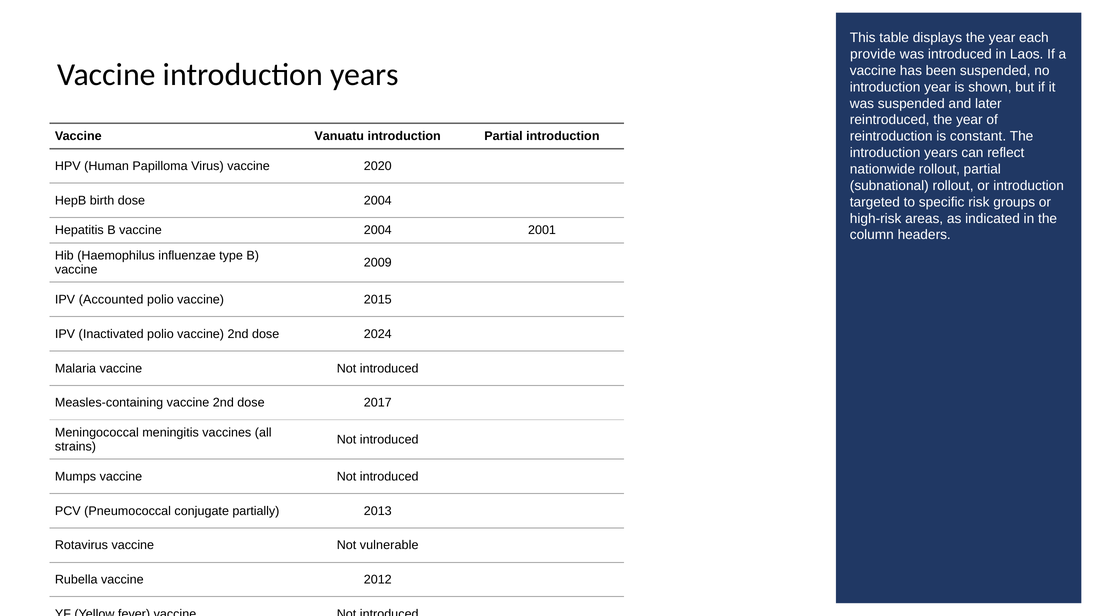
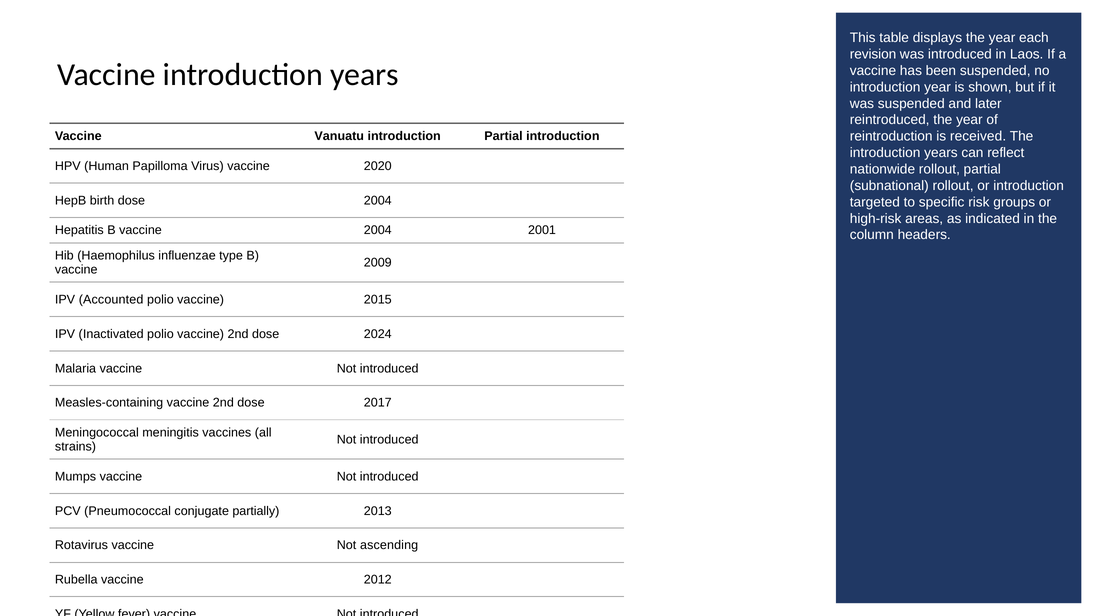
provide at (873, 54): provide -> revision
constant: constant -> received
vulnerable: vulnerable -> ascending
